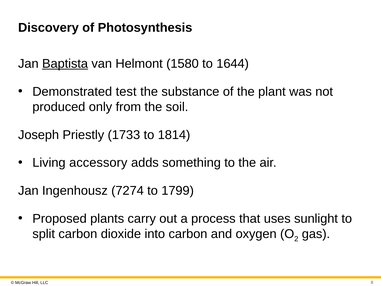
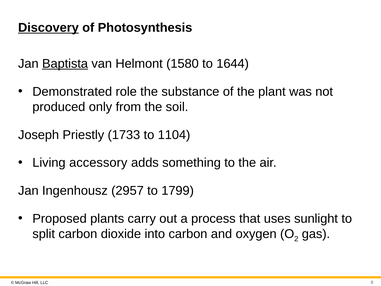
Discovery underline: none -> present
test: test -> role
1814: 1814 -> 1104
7274: 7274 -> 2957
